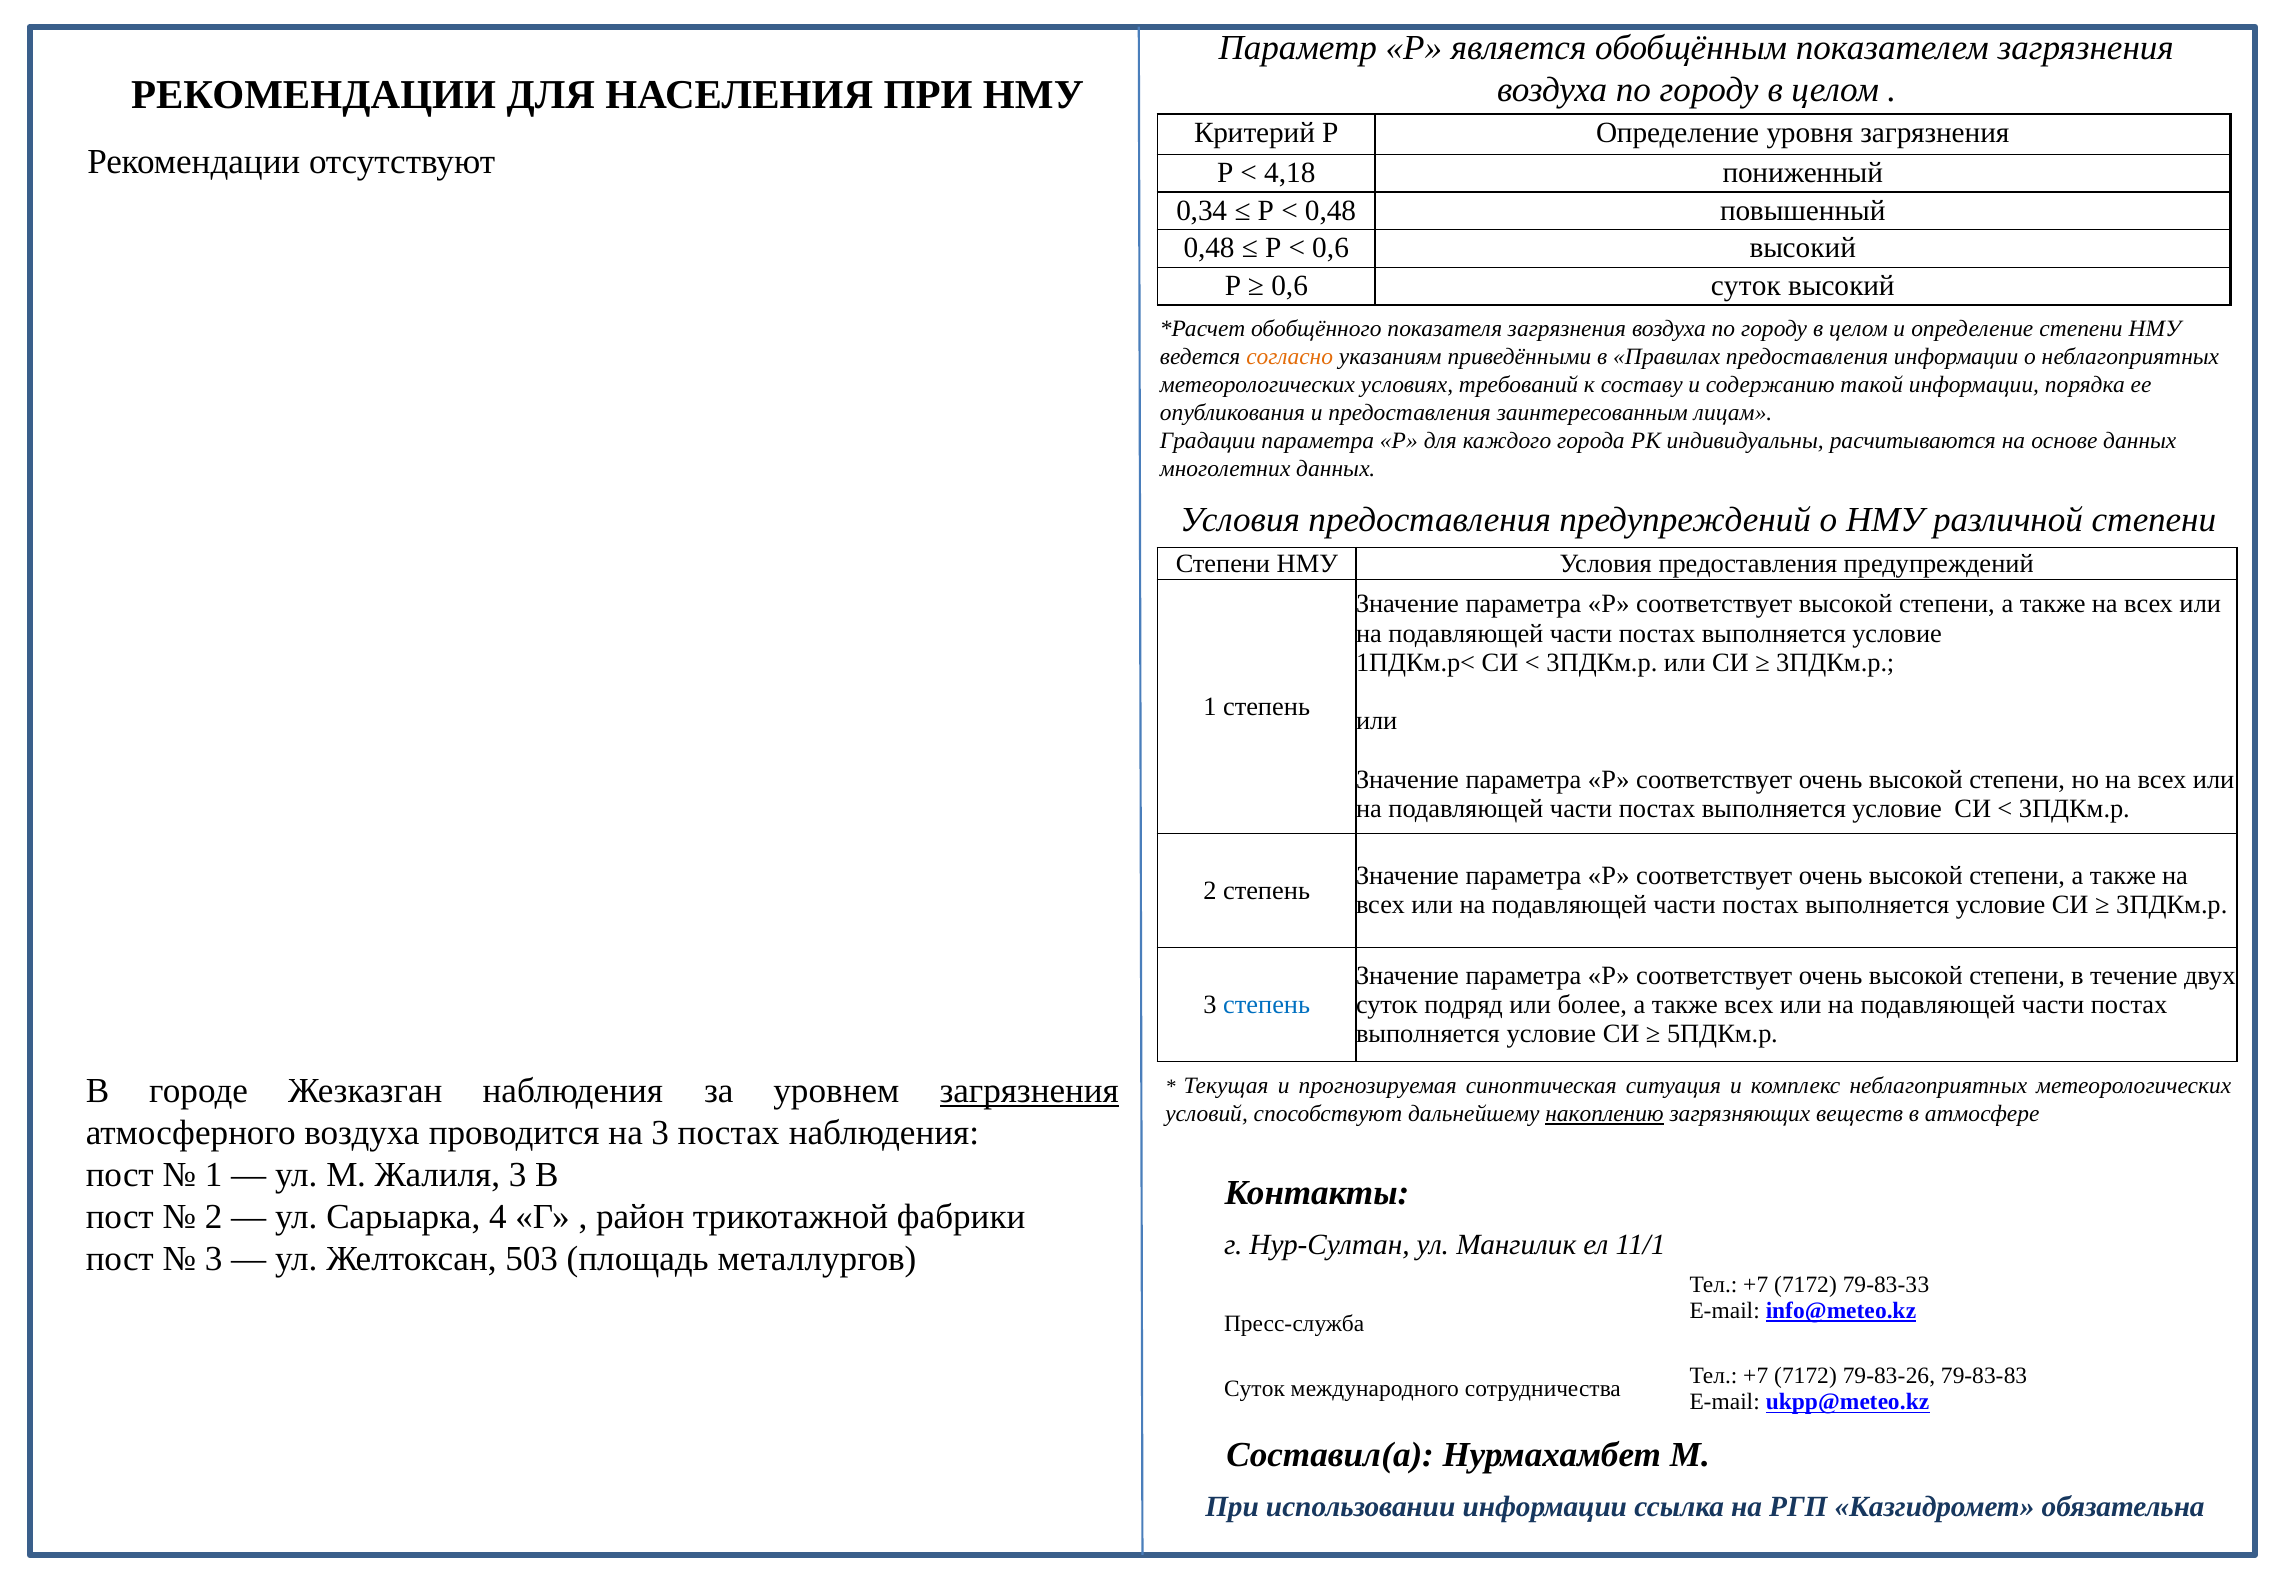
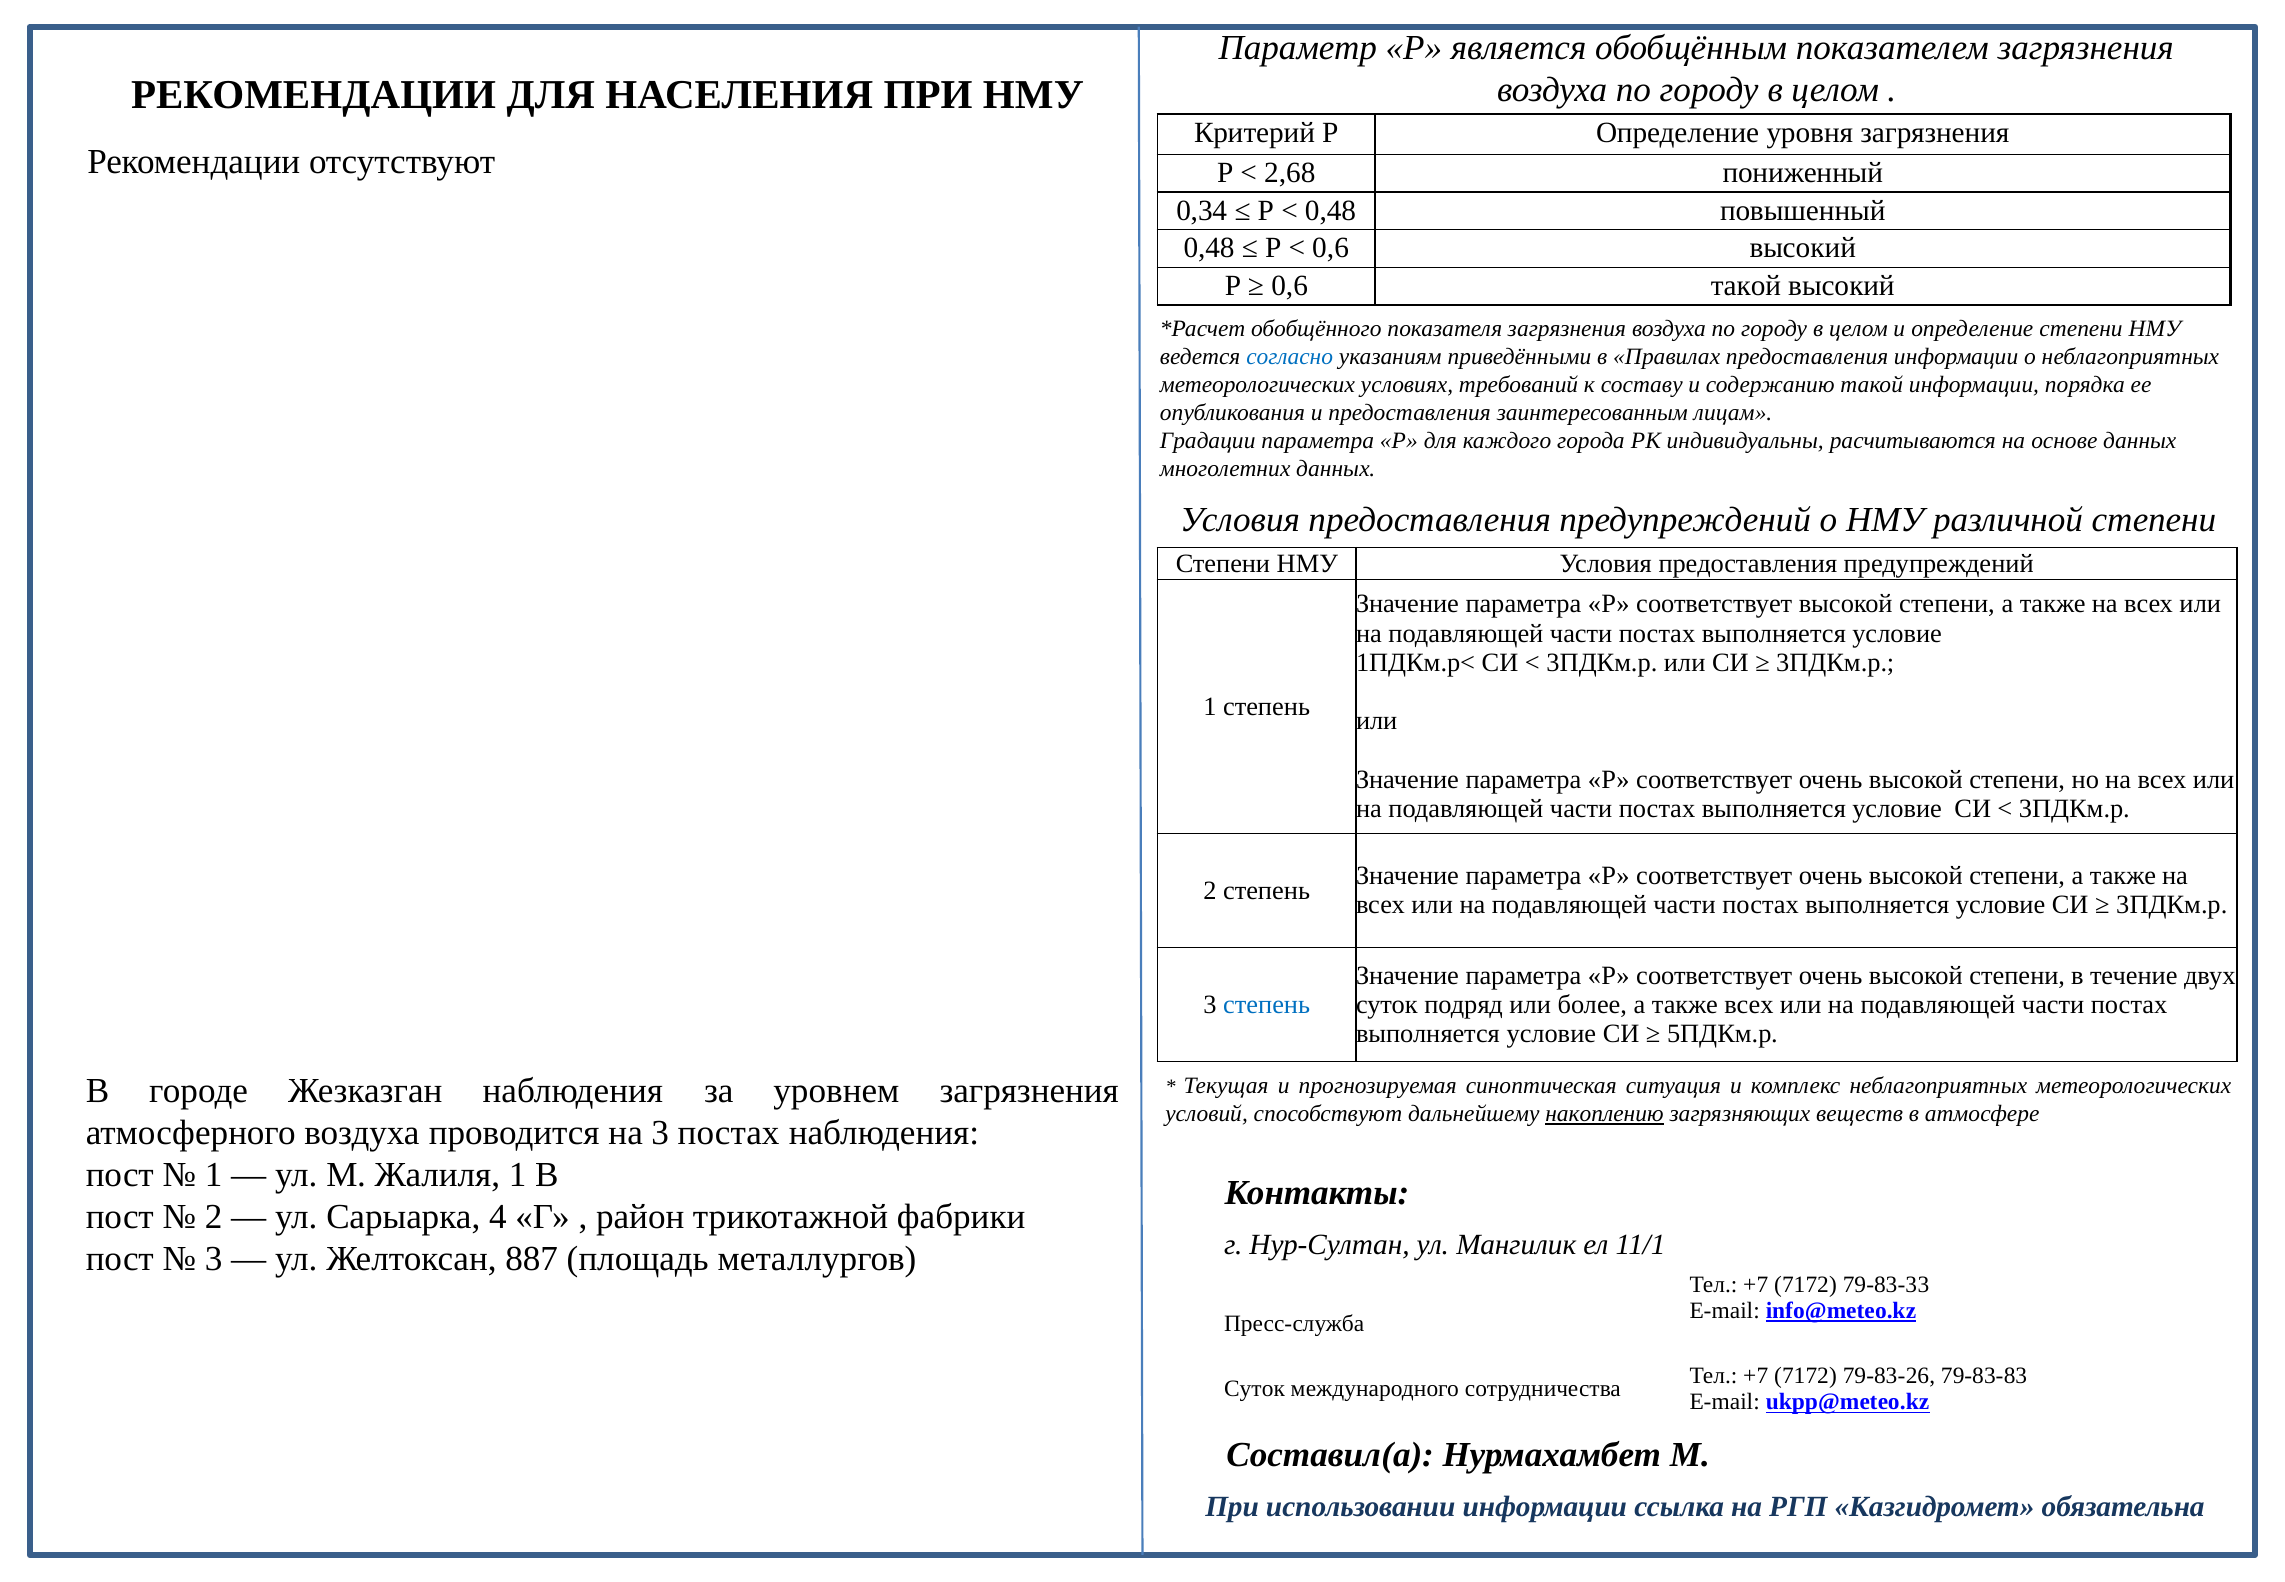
4,18: 4,18 -> 2,68
0,6 суток: суток -> такой
согласно colour: orange -> blue
загрязнения at (1029, 1091) underline: present -> none
Жалиля 3: 3 -> 1
503: 503 -> 887
